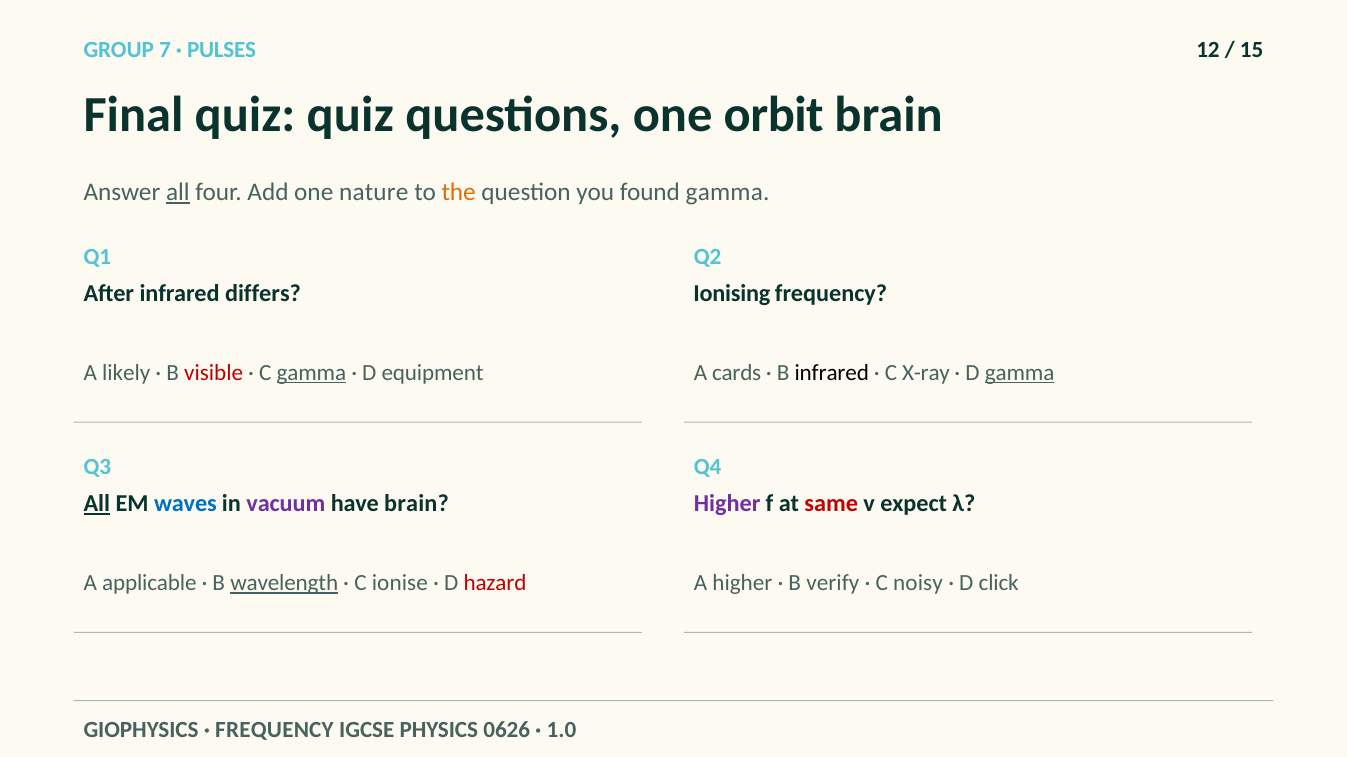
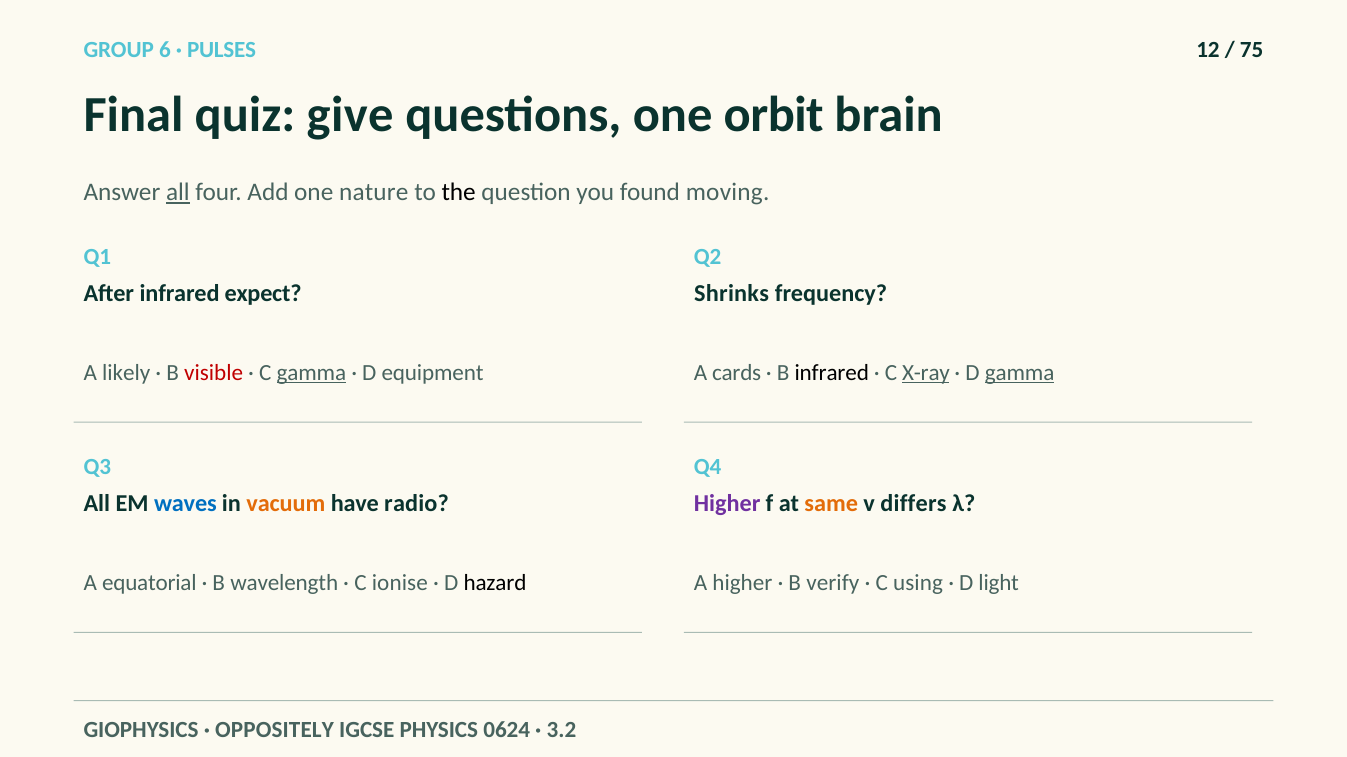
7: 7 -> 6
15: 15 -> 75
quiz quiz: quiz -> give
the colour: orange -> black
found gamma: gamma -> moving
differs: differs -> expect
Ionising: Ionising -> Shrinks
X-ray underline: none -> present
All at (97, 504) underline: present -> none
vacuum colour: purple -> orange
have brain: brain -> radio
same colour: red -> orange
expect: expect -> differs
applicable: applicable -> equatorial
wavelength underline: present -> none
hazard colour: red -> black
noisy: noisy -> using
click: click -> light
FREQUENCY at (274, 731): FREQUENCY -> OPPOSITELY
0626: 0626 -> 0624
1.0: 1.0 -> 3.2
